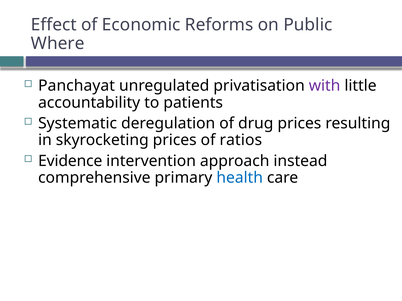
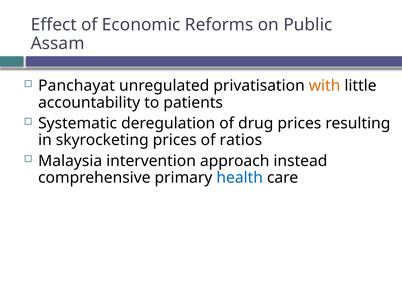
Where: Where -> Assam
with colour: purple -> orange
Evidence: Evidence -> Malaysia
